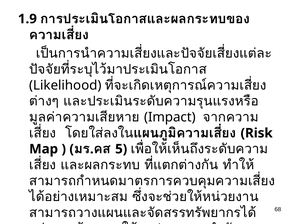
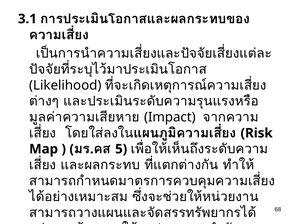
1.9: 1.9 -> 3.1
